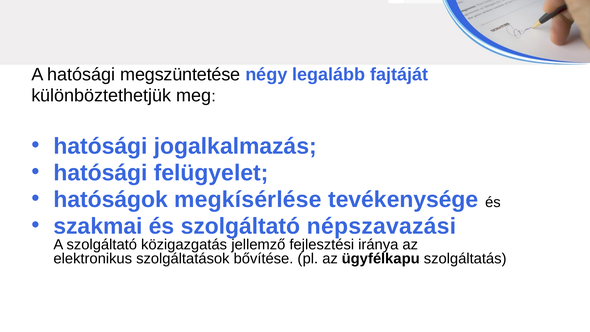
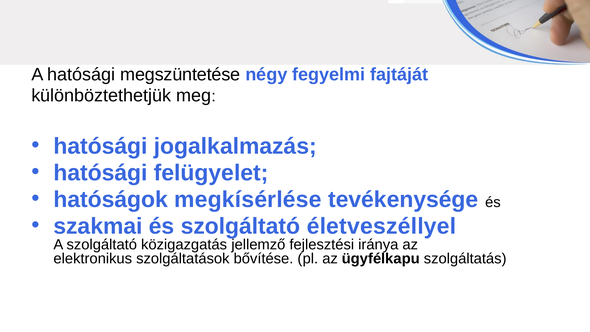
legalább: legalább -> fegyelmi
népszavazási: népszavazási -> életveszéllyel
